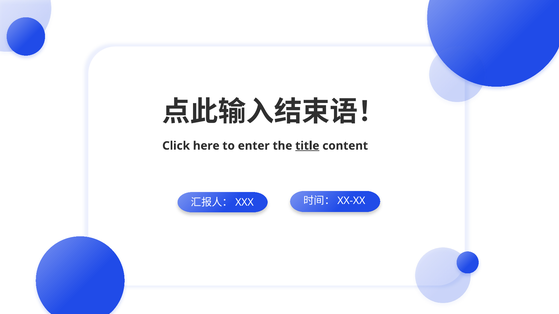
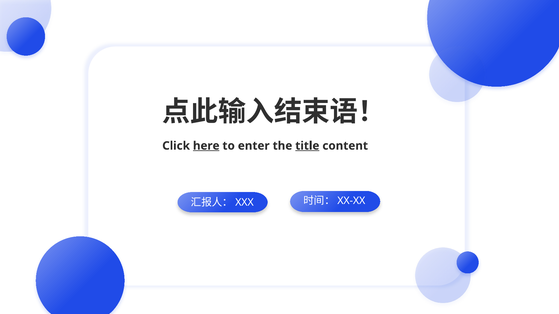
here underline: none -> present
